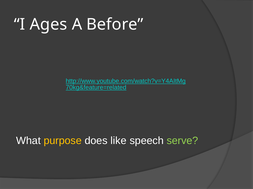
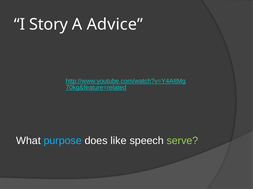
Ages: Ages -> Story
Before: Before -> Advice
purpose colour: yellow -> light blue
